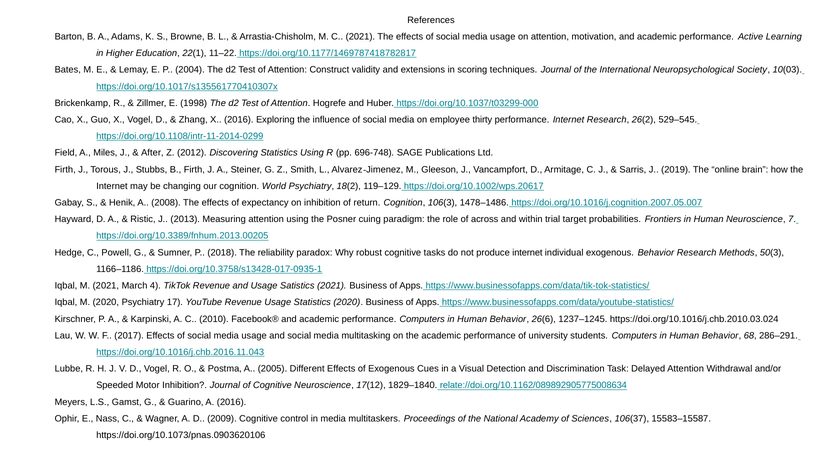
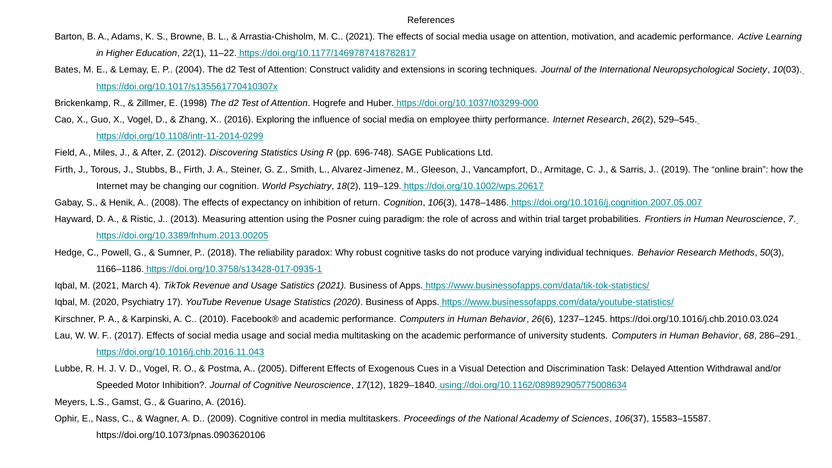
produce internet: internet -> varying
individual exogenous: exogenous -> techniques
relate://doi.org/10.1162/089892905775008634: relate://doi.org/10.1162/089892905775008634 -> using://doi.org/10.1162/089892905775008634
